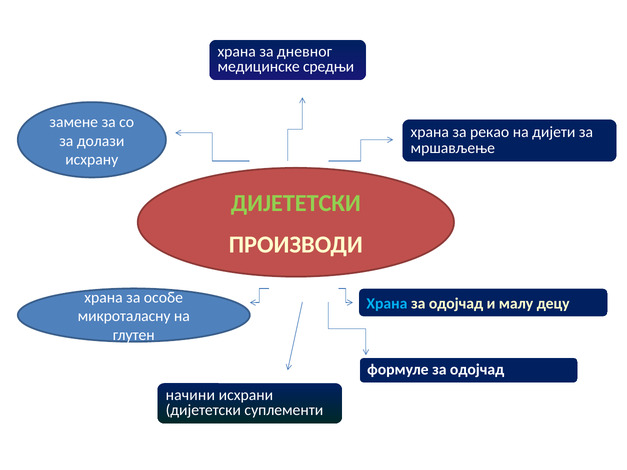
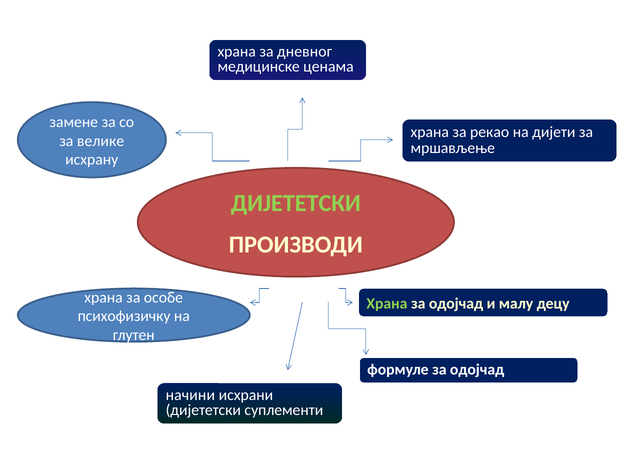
средњи: средњи -> ценама
долази: долази -> велике
Храна at (387, 304) colour: light blue -> light green
микроталасну: микроталасну -> психофизичку
